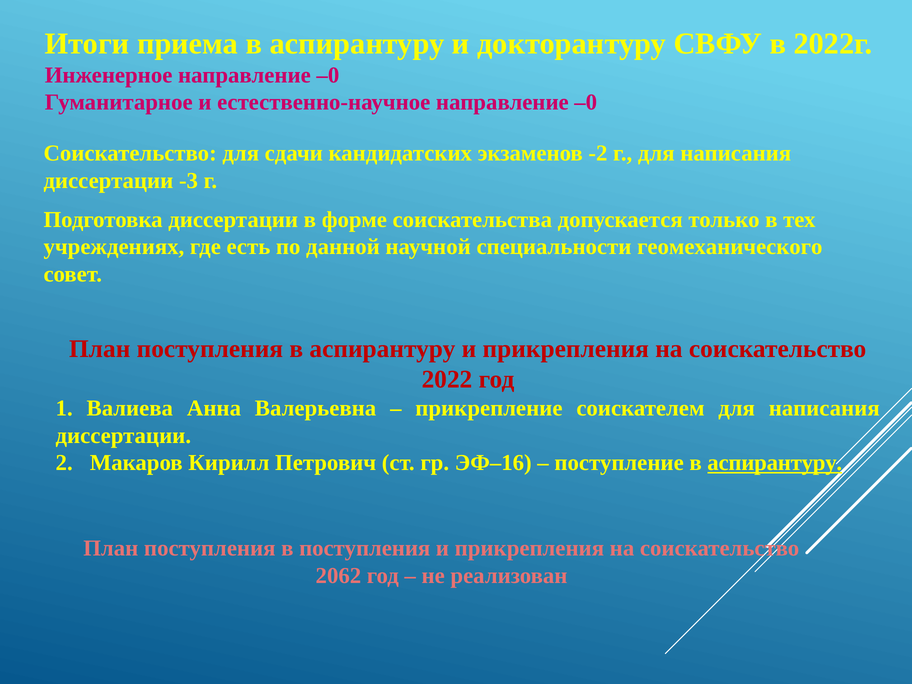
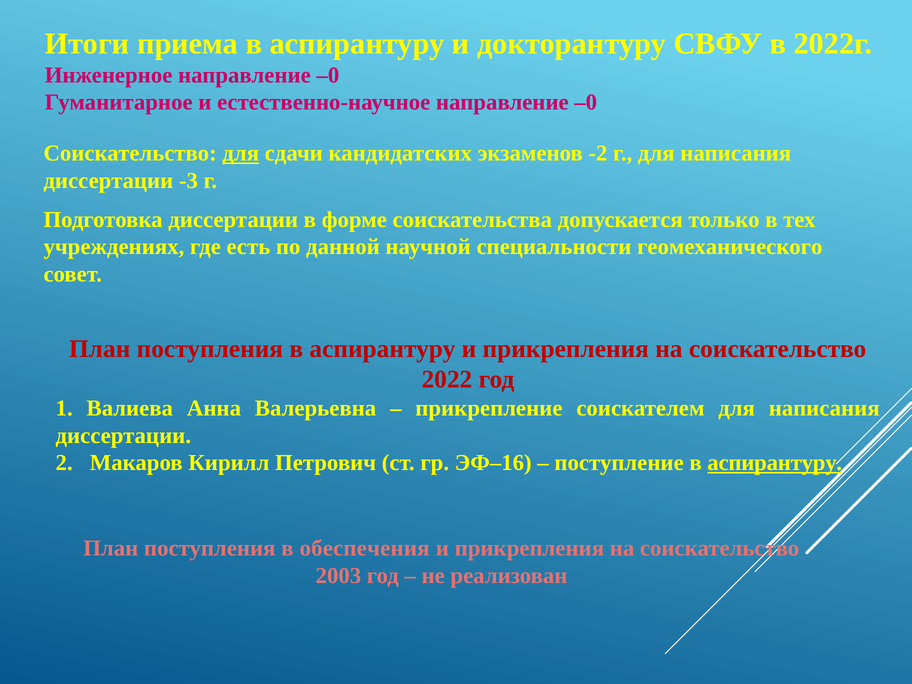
для at (241, 153) underline: none -> present
в поступления: поступления -> обеспечения
2062: 2062 -> 2003
